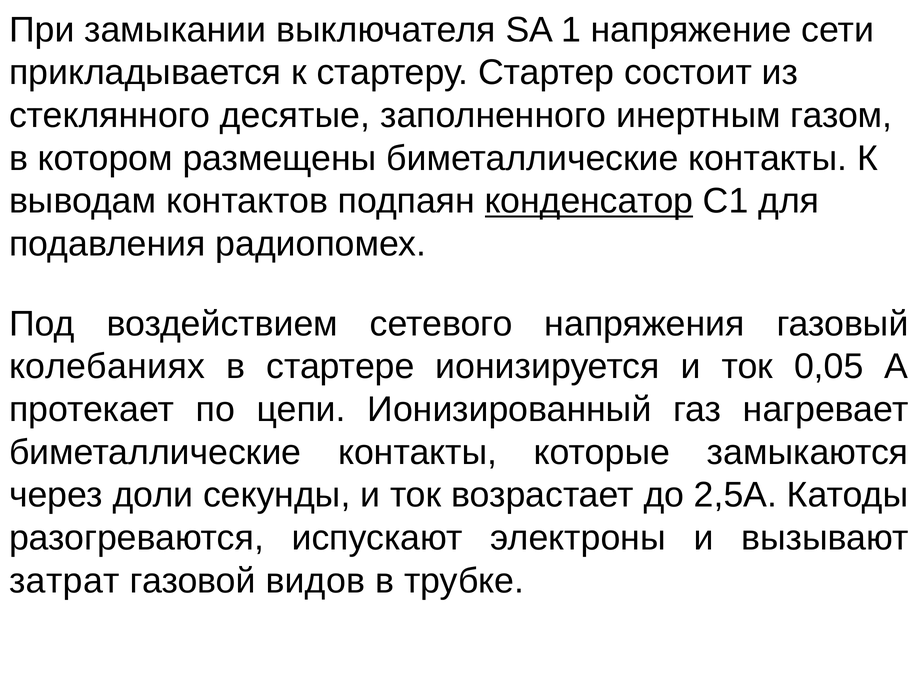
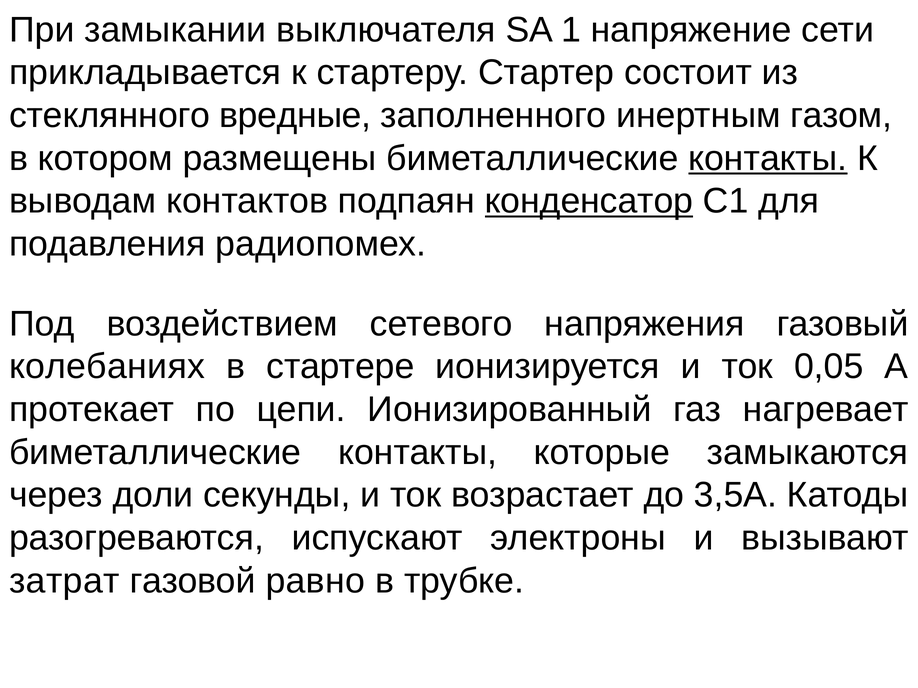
десятые: десятые -> вредные
контакты at (768, 158) underline: none -> present
2,5А: 2,5А -> 3,5А
видов: видов -> равно
